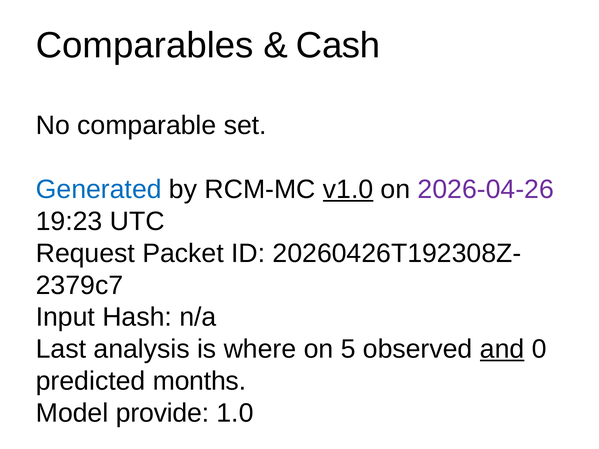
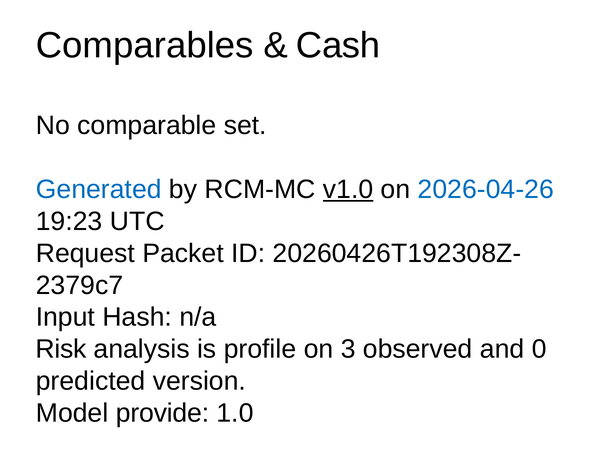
2026-04-26 colour: purple -> blue
Last: Last -> Risk
where: where -> profile
5: 5 -> 3
and underline: present -> none
months: months -> version
